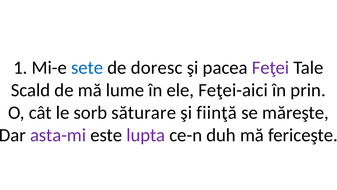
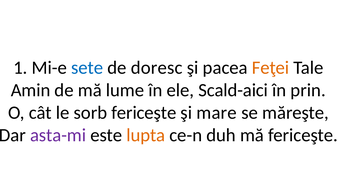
Feţei colour: purple -> orange
Scald: Scald -> Amin
Feţei-aici: Feţei-aici -> Scald-aici
sorb săturare: săturare -> fericeşte
fiinţă: fiinţă -> mare
lupta colour: purple -> orange
